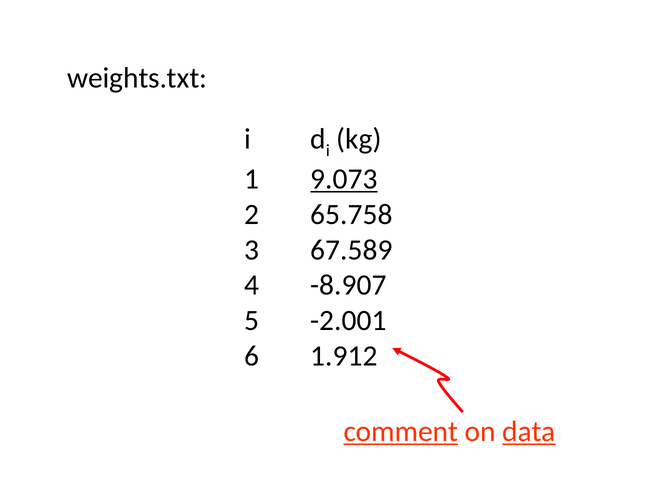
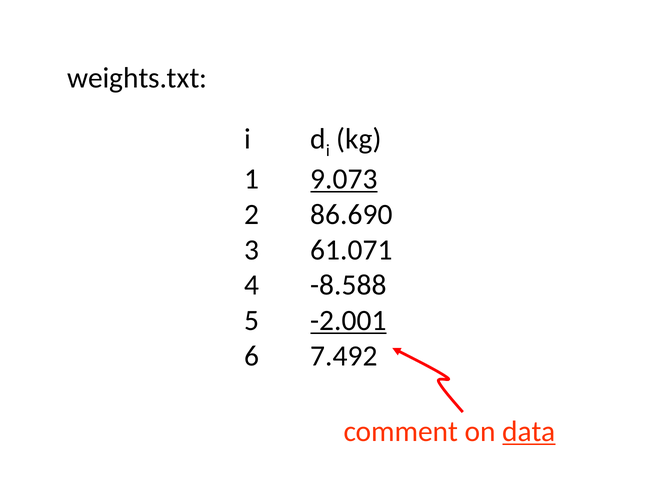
65.758: 65.758 -> 86.690
67.589: 67.589 -> 61.071
-8.907: -8.907 -> -8.588
-2.001 underline: none -> present
1.912: 1.912 -> 7.492
comment underline: present -> none
